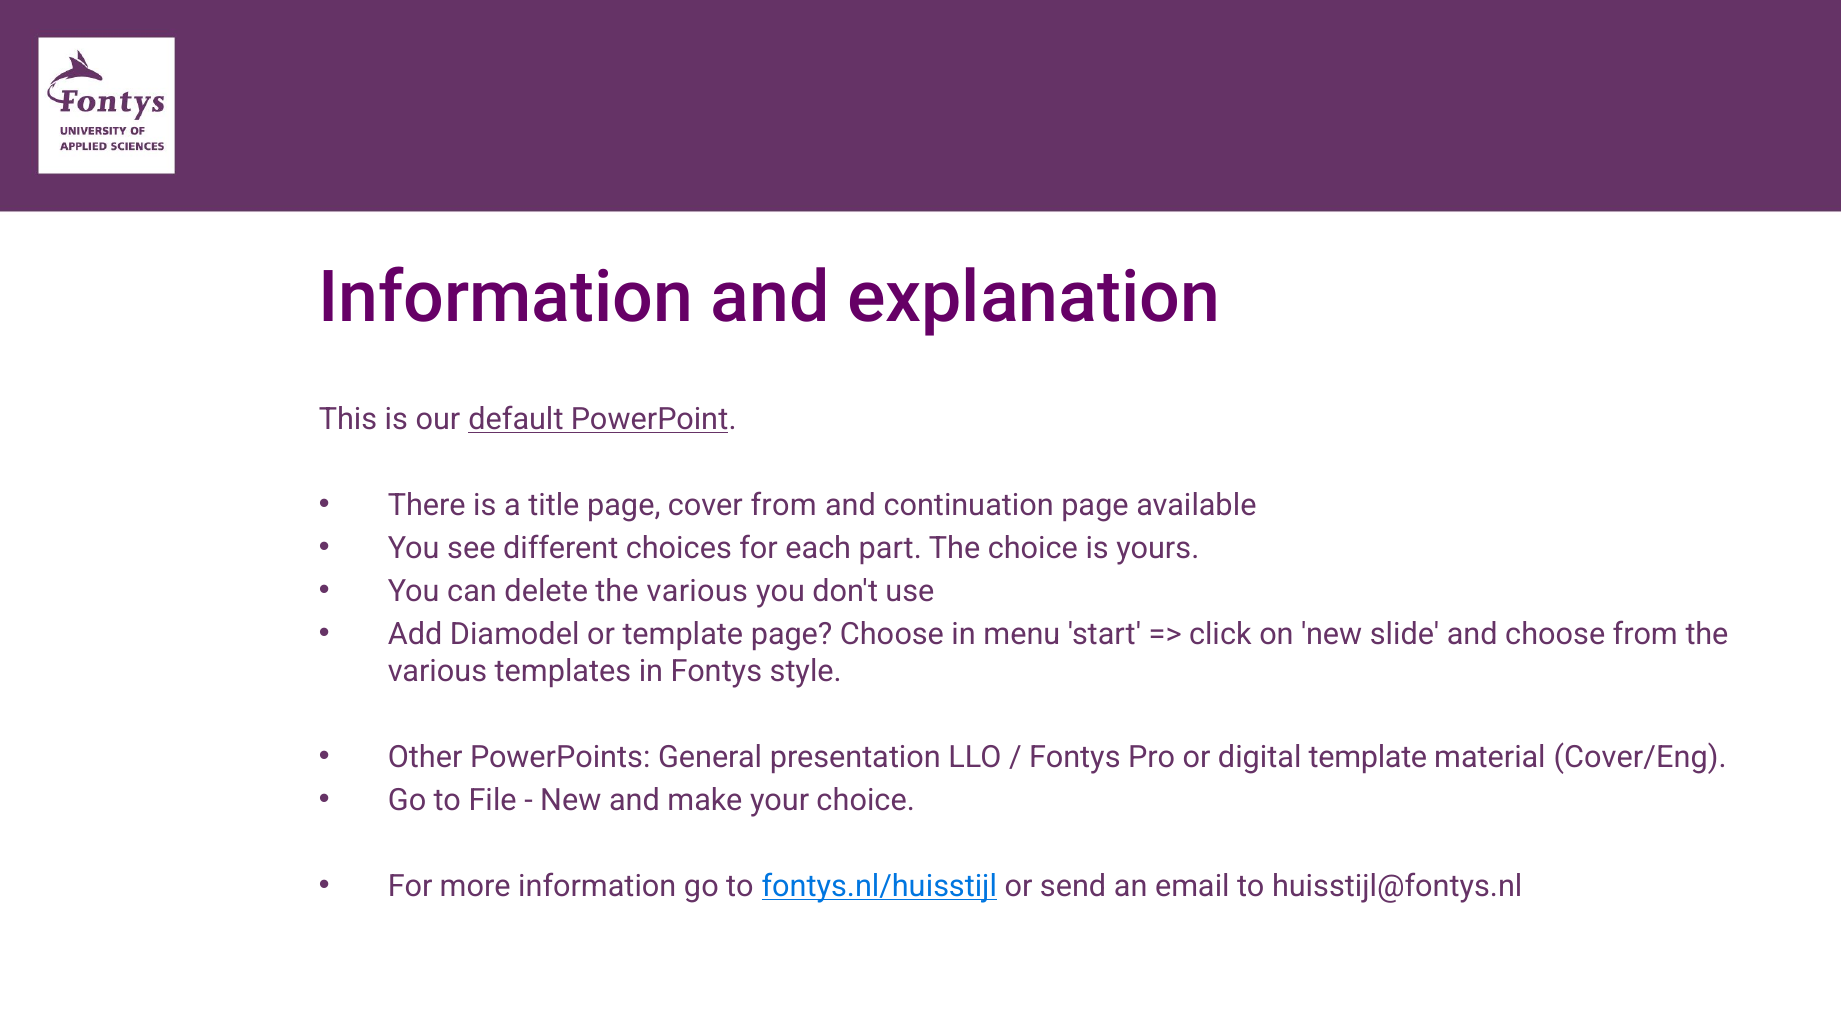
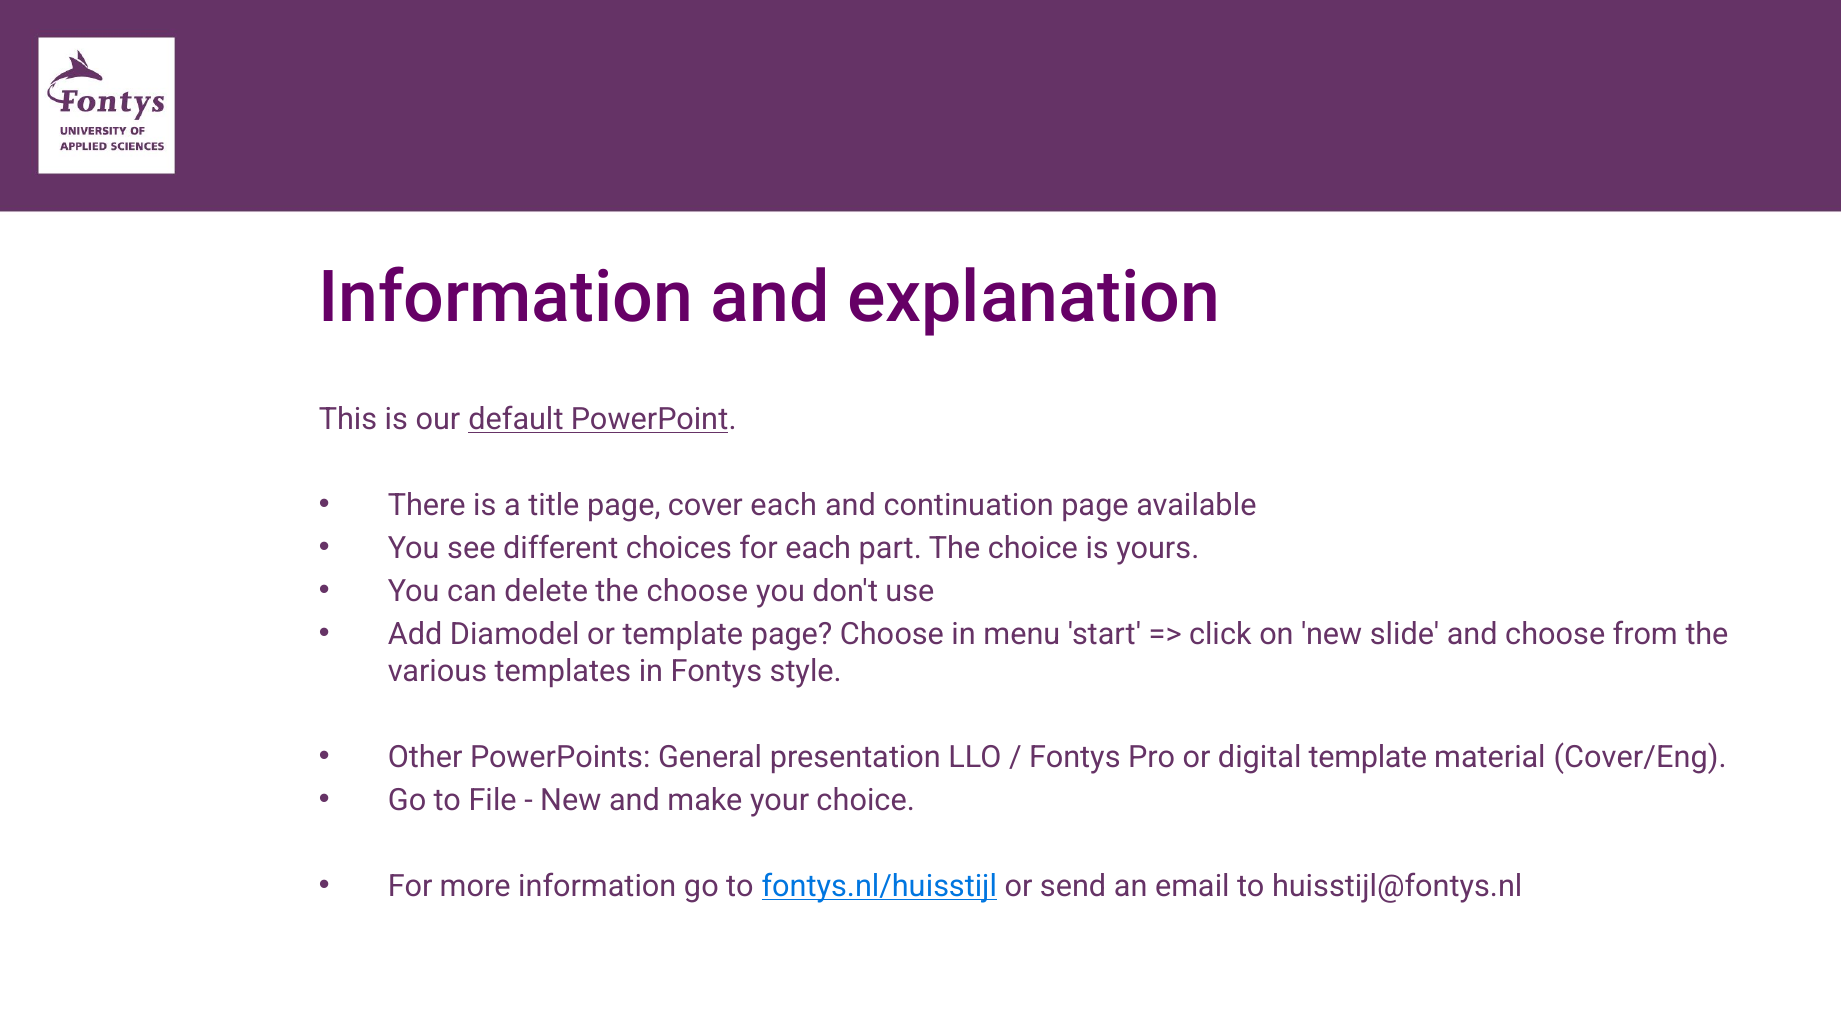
cover from: from -> each
delete the various: various -> choose
